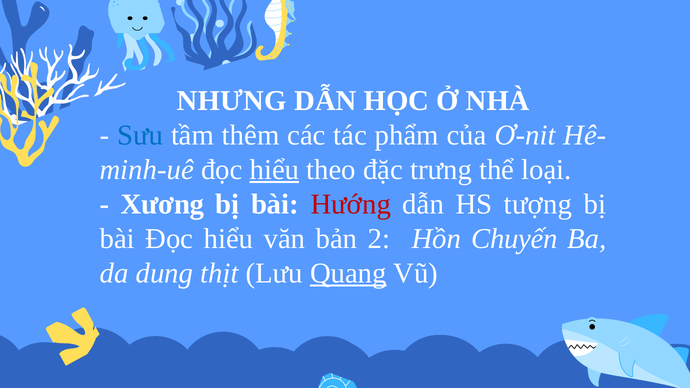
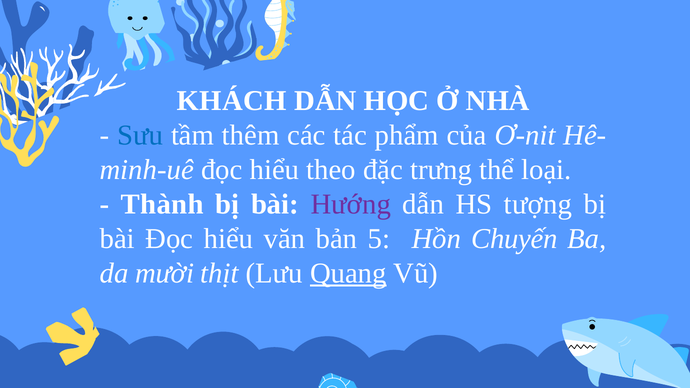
NHƯNG: NHƯNG -> KHÁCH
hiểu at (274, 170) underline: present -> none
Xương: Xương -> Thành
Hướng colour: red -> purple
2: 2 -> 5
dung: dung -> mười
